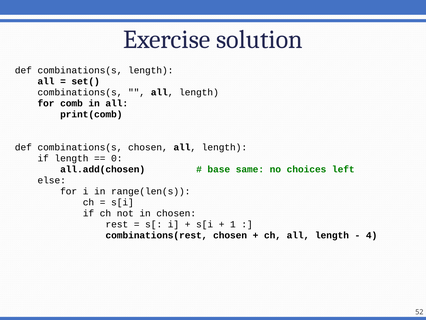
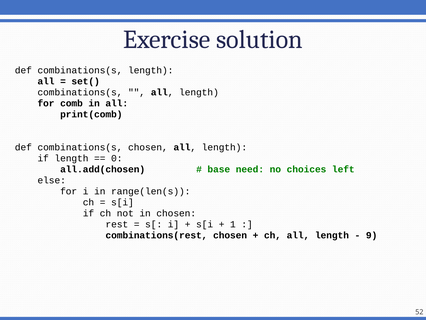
same: same -> need
4: 4 -> 9
